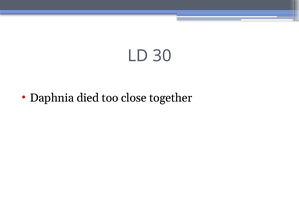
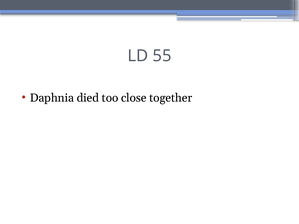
30: 30 -> 55
